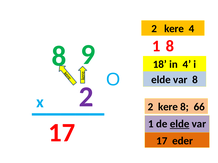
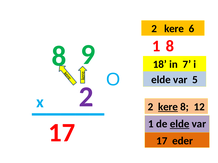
kere 4: 4 -> 6
in 4: 4 -> 7
var 8: 8 -> 5
kere at (168, 107) underline: none -> present
66: 66 -> 12
